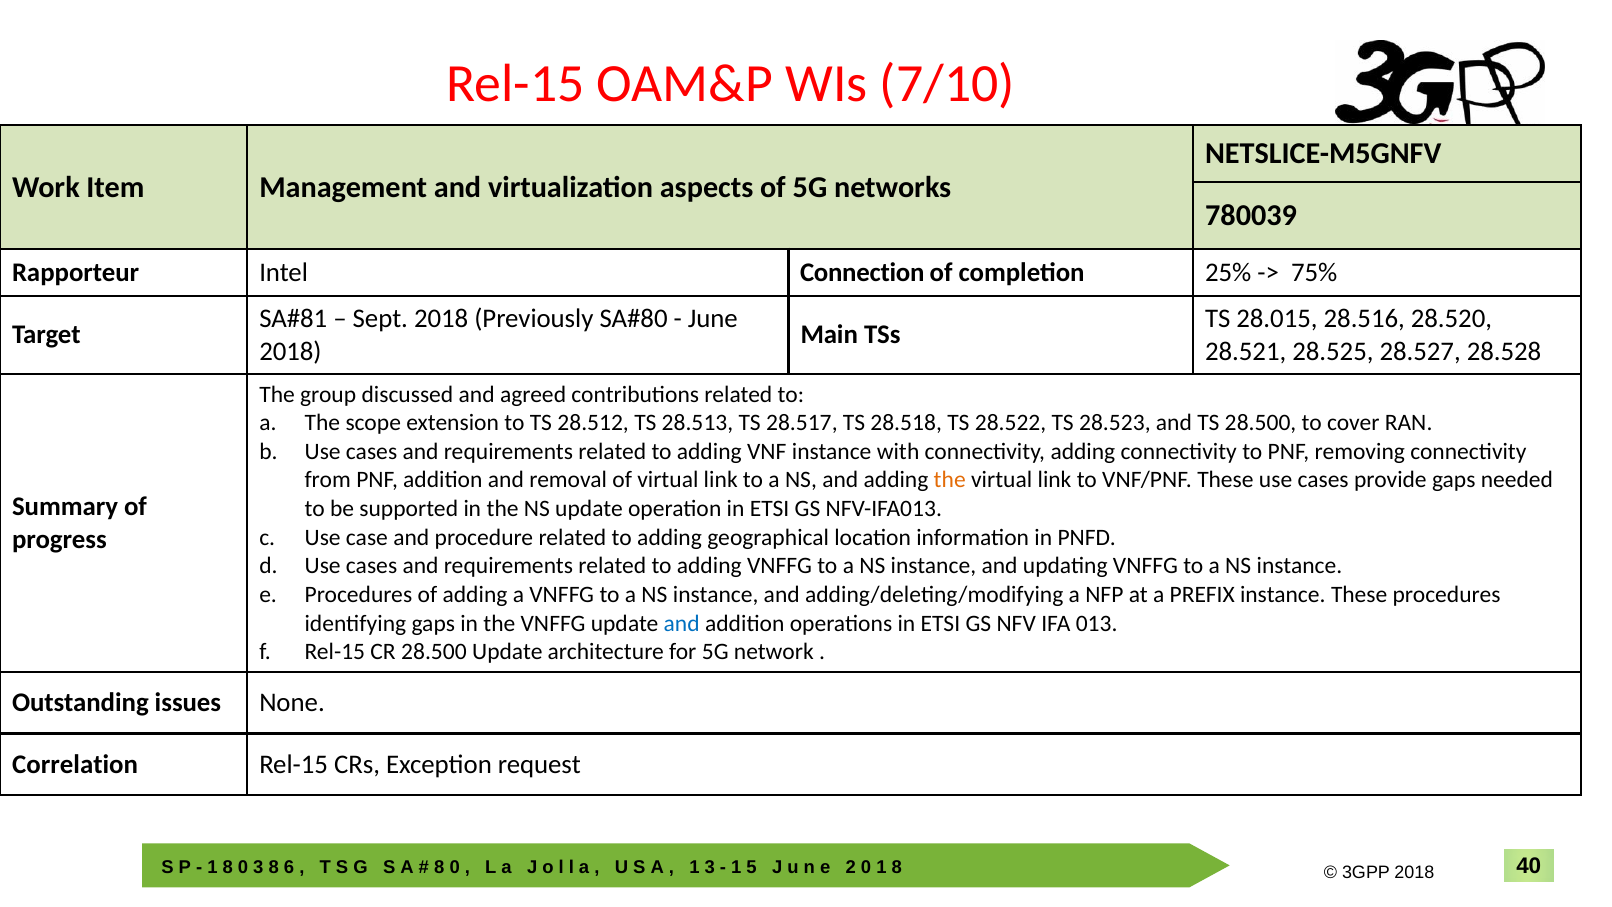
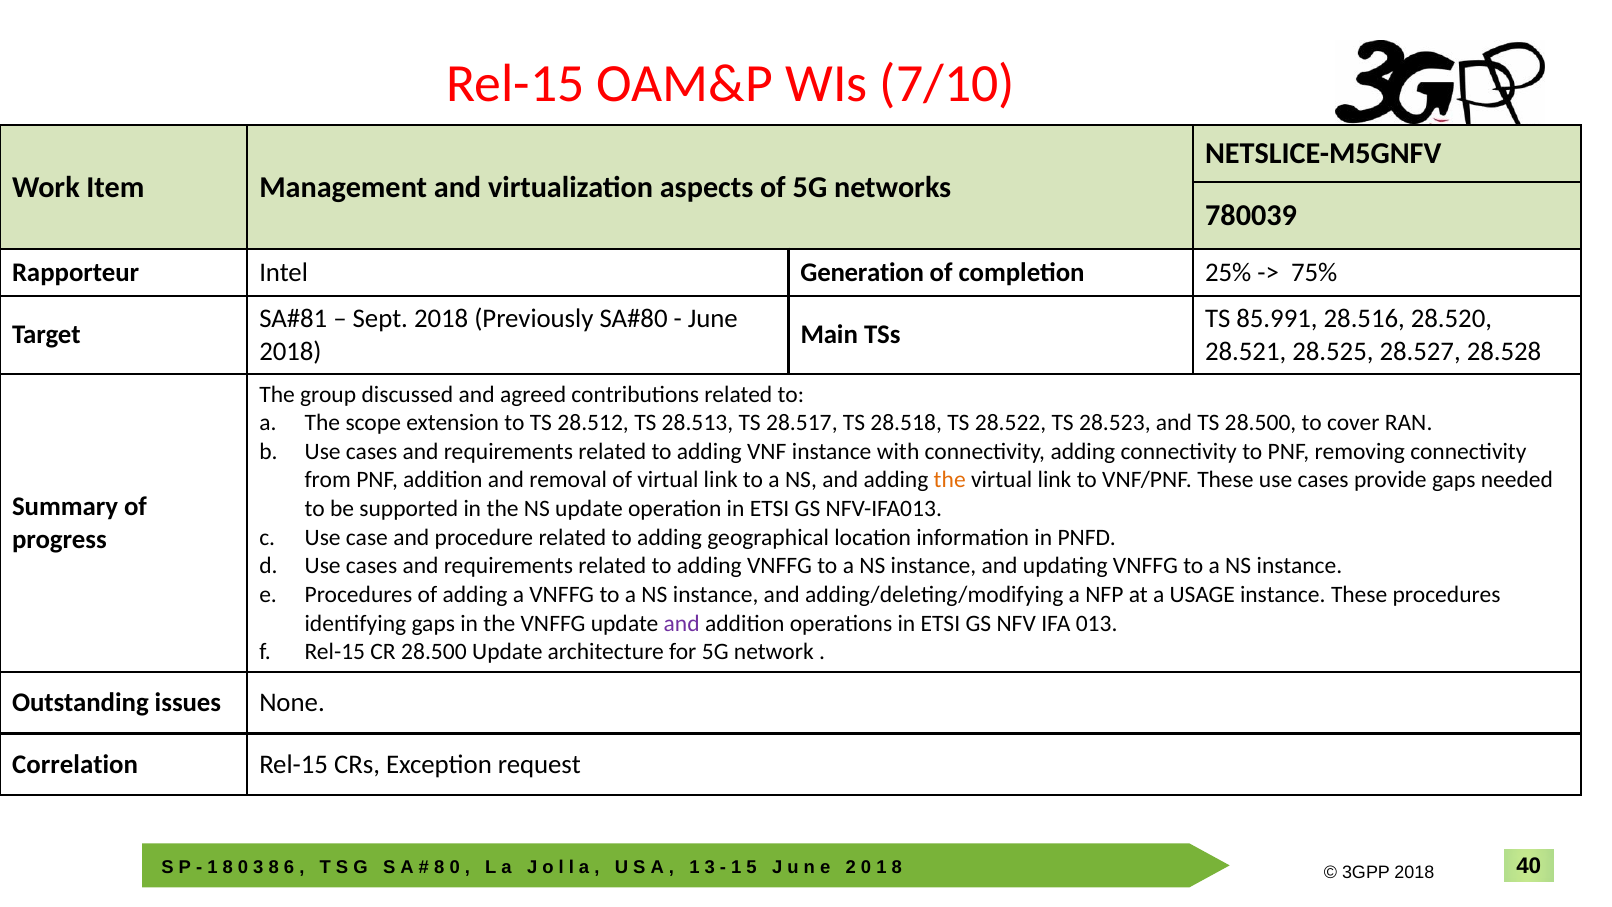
Connection: Connection -> Generation
28.015: 28.015 -> 85.991
PREFIX: PREFIX -> USAGE
and at (682, 623) colour: blue -> purple
